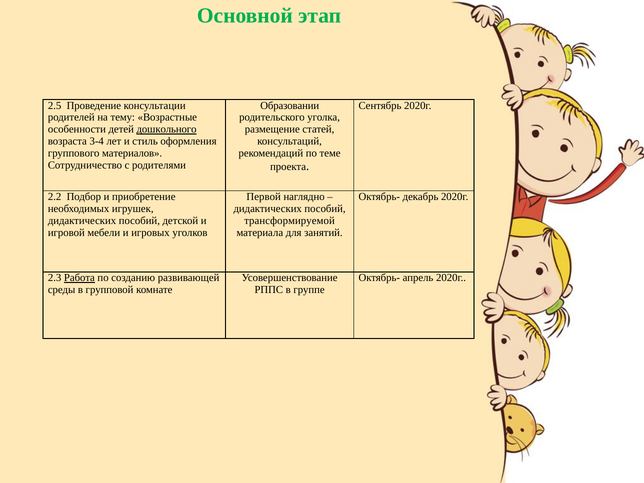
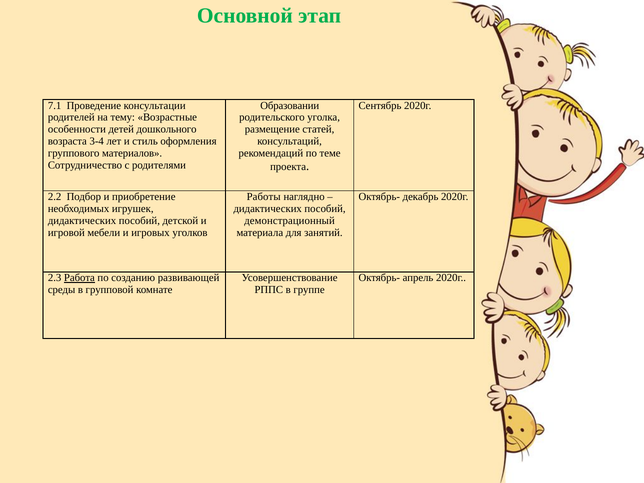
2.5: 2.5 -> 7.1
дошкольного underline: present -> none
Первой: Первой -> Работы
трансформируемой: трансформируемой -> демонстрационный
